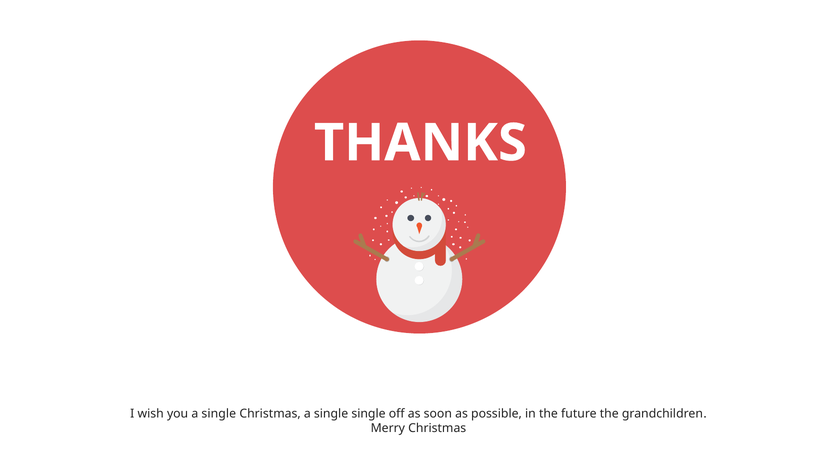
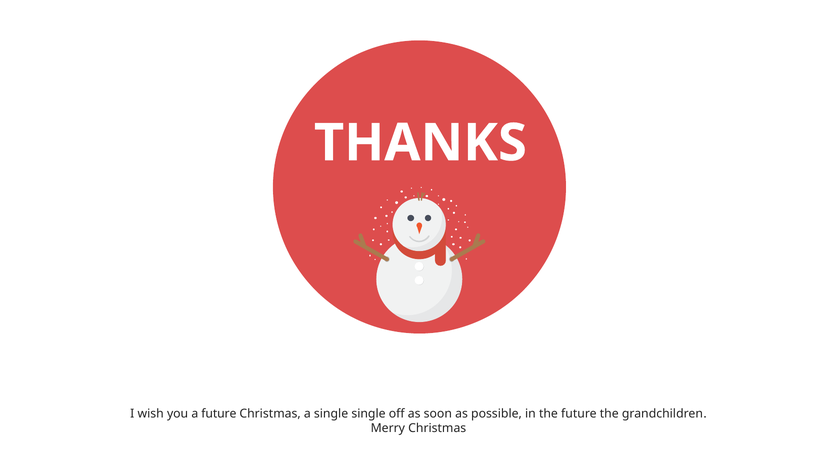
you a single: single -> future
